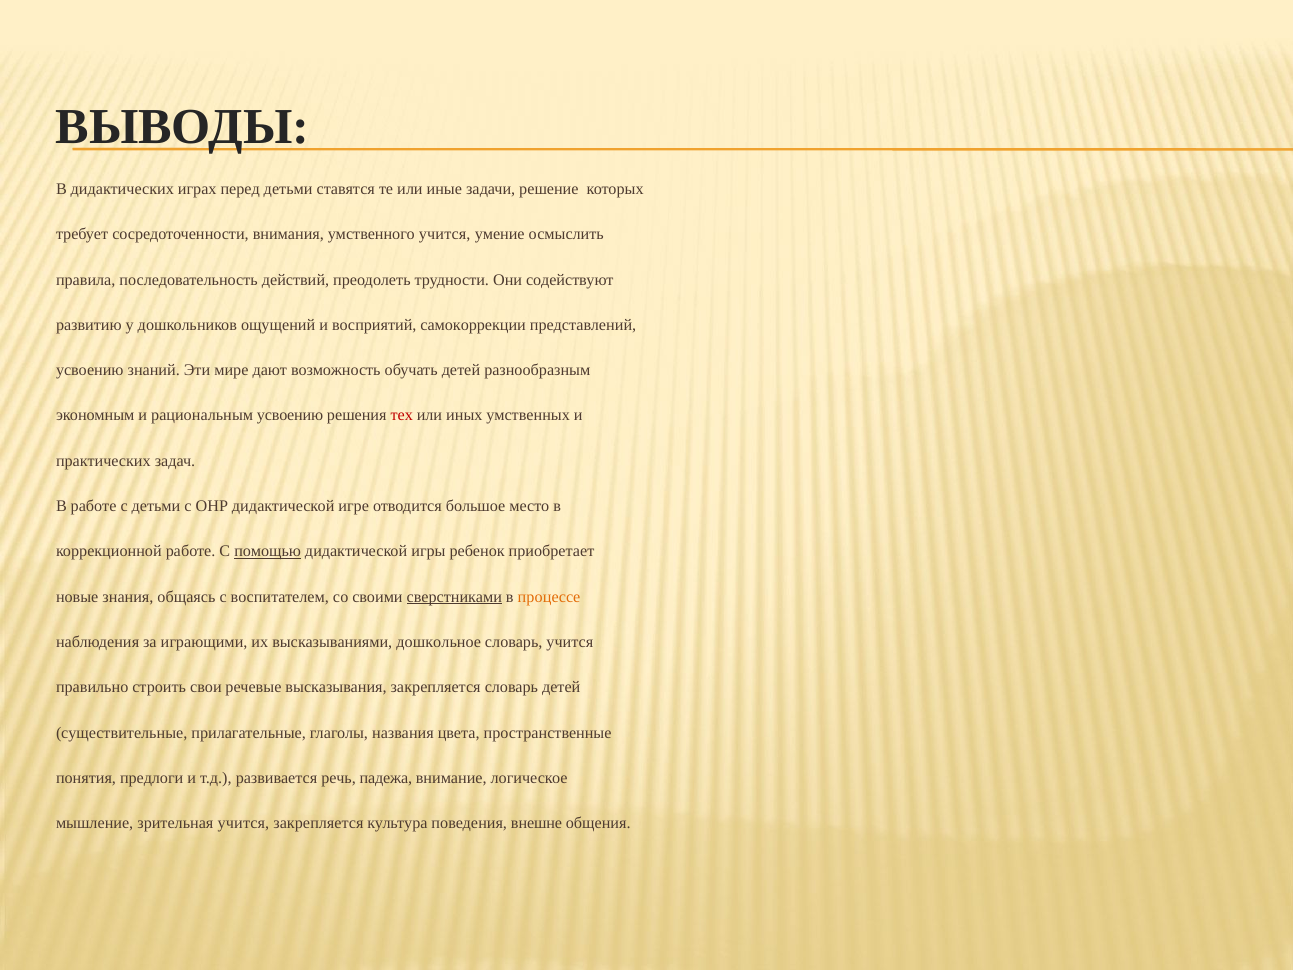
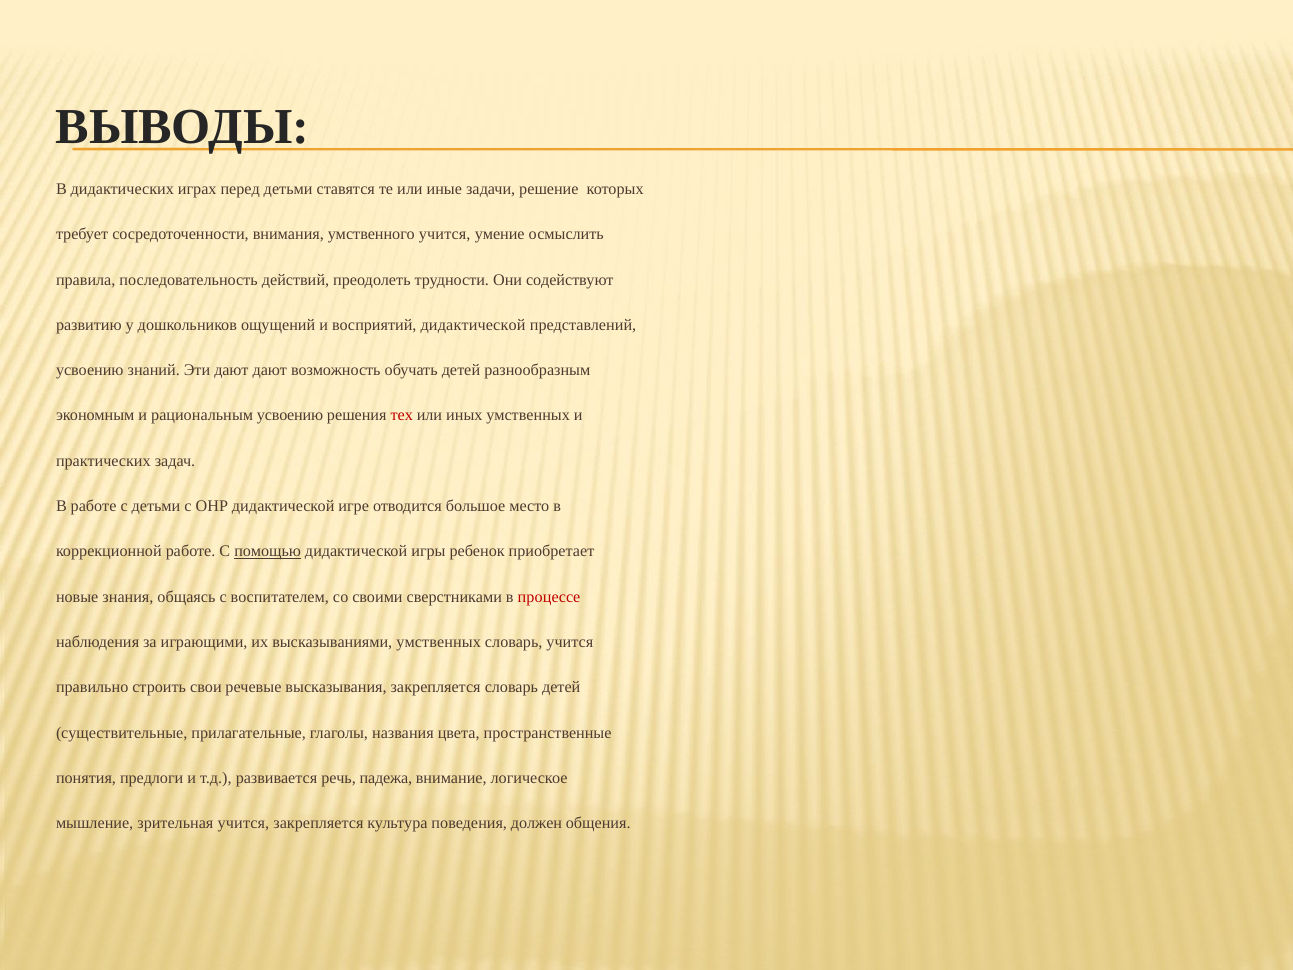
восприятий самокоррекции: самокоррекции -> дидактической
Эти мире: мире -> дают
сверстниками underline: present -> none
процессе colour: orange -> red
высказываниями дошкольное: дошкольное -> умственных
внешне: внешне -> должен
